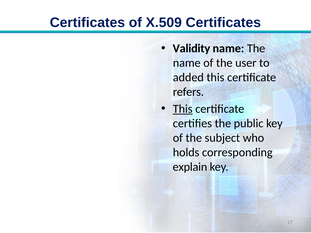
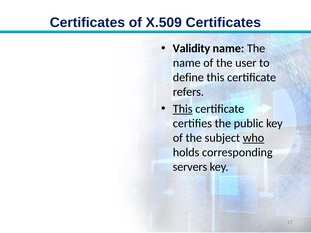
added: added -> define
who underline: none -> present
explain: explain -> servers
